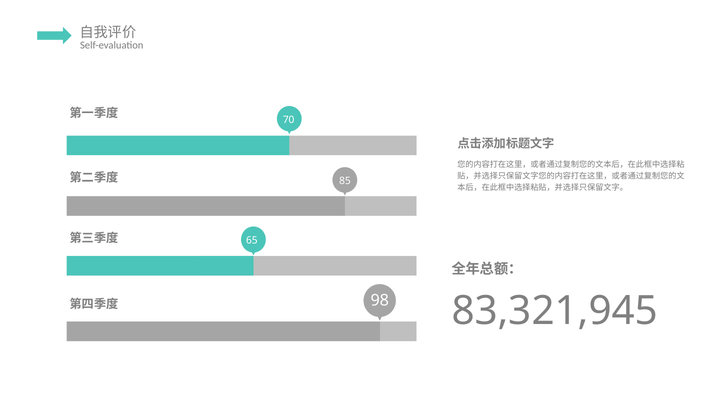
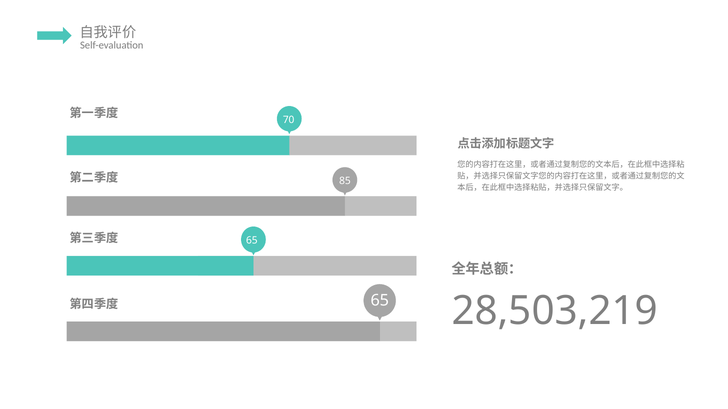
98 at (380, 301): 98 -> 65
83,321,945: 83,321,945 -> 28,503,219
